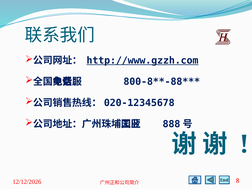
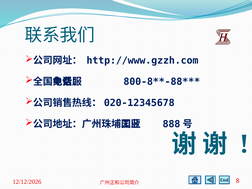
http://www.gzzh.com underline: present -> none
